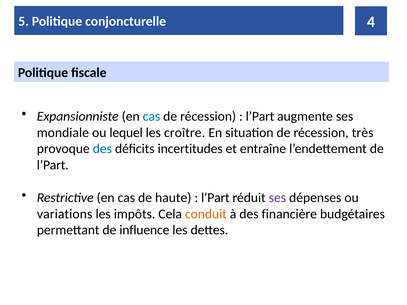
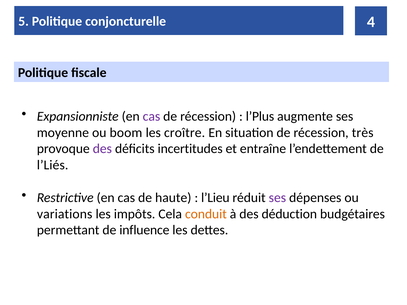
cas at (151, 116) colour: blue -> purple
l’Part at (260, 116): l’Part -> l’Plus
mondiale: mondiale -> moyenne
lequel: lequel -> boom
des at (102, 149) colour: blue -> purple
l’Part at (53, 165): l’Part -> l’Liés
l’Part at (215, 198): l’Part -> l’Lieu
financière: financière -> déduction
